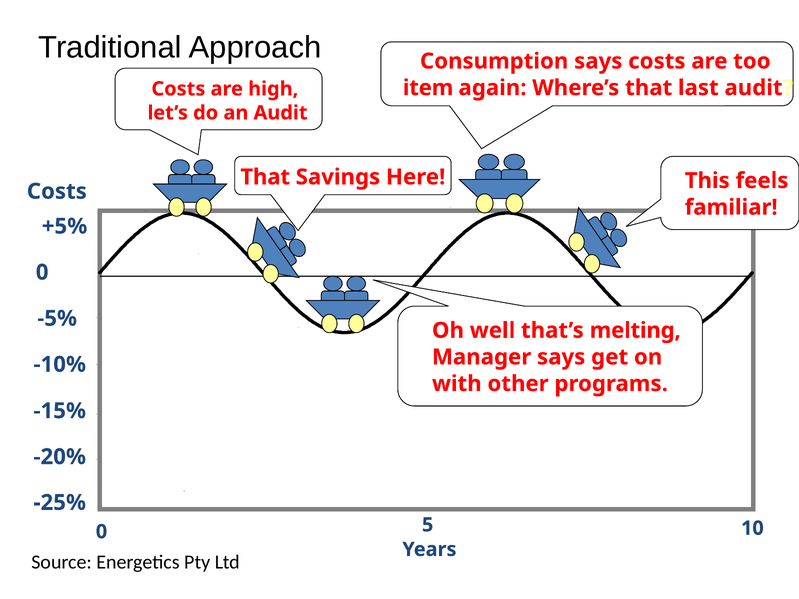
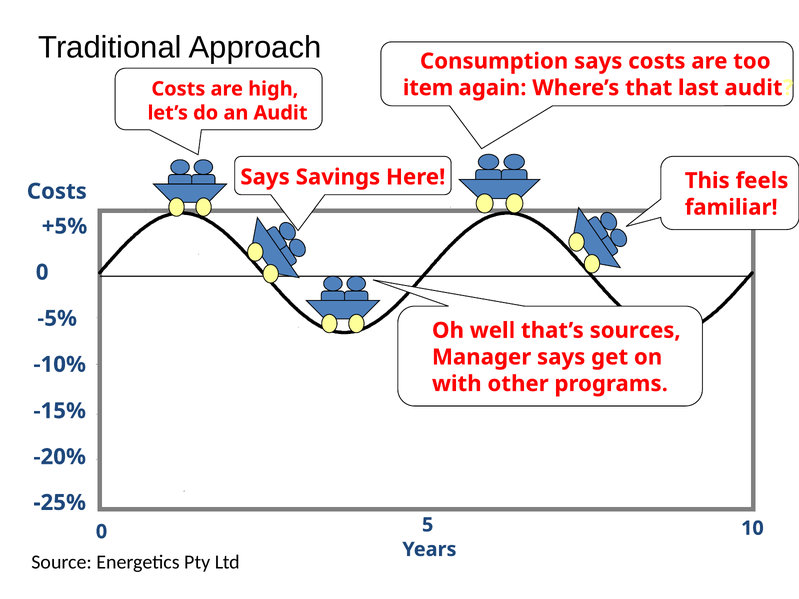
That at (265, 177): That -> Says
melting: melting -> sources
